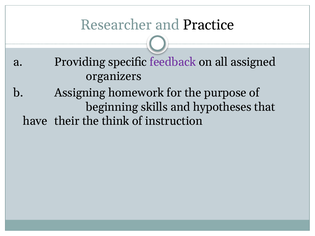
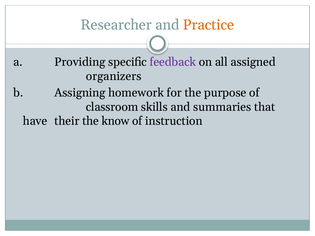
Practice colour: black -> orange
beginning: beginning -> classroom
hypotheses: hypotheses -> summaries
think: think -> know
